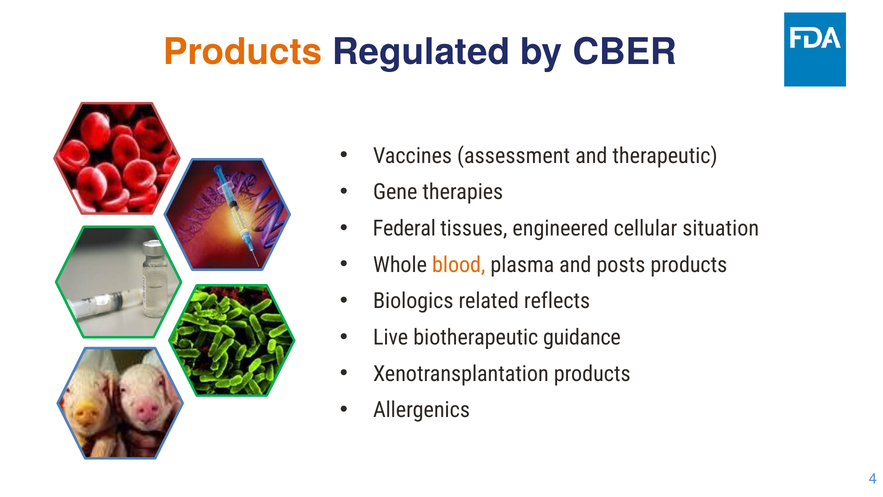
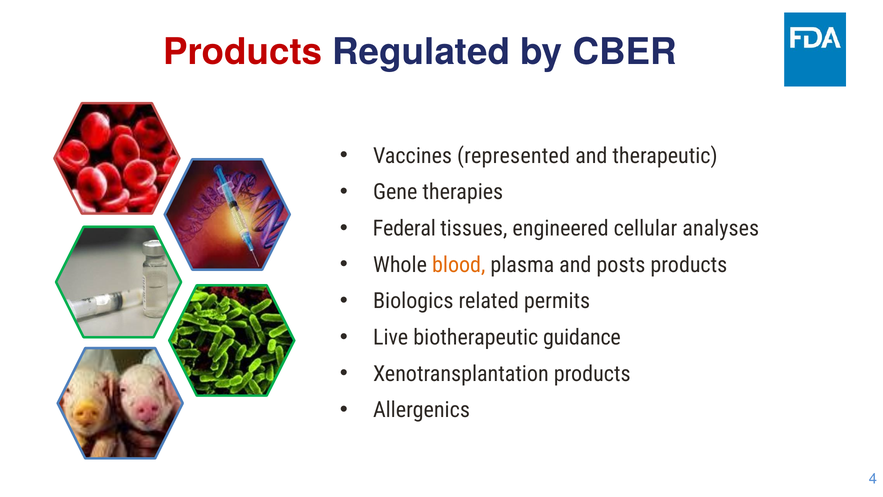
Products at (243, 52) colour: orange -> red
assessment: assessment -> represented
situation: situation -> analyses
reflects: reflects -> permits
